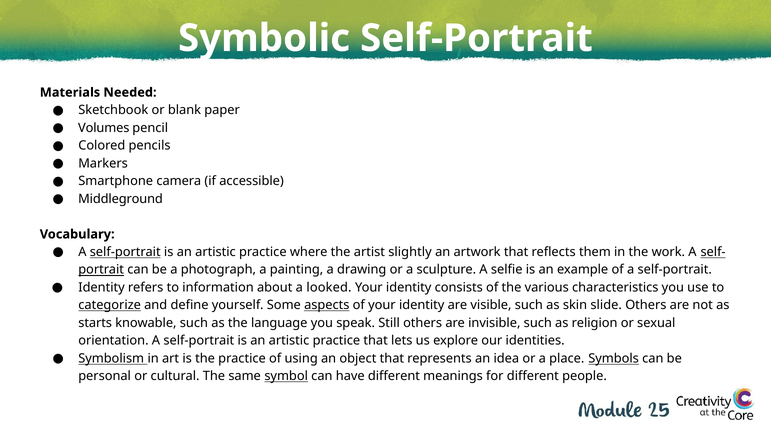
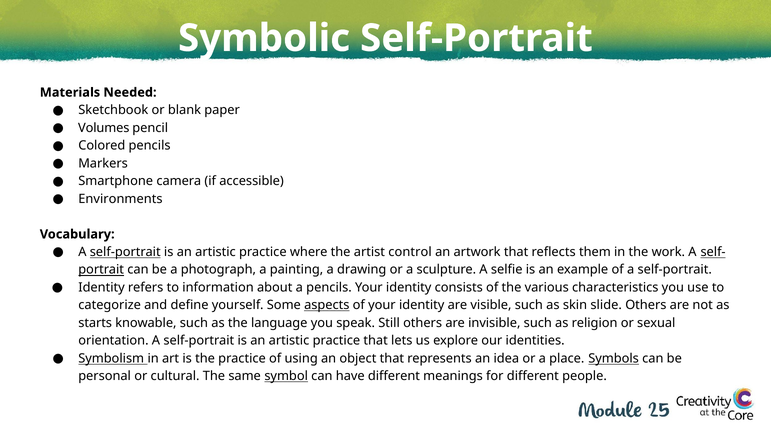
Middleground: Middleground -> Environments
slightly: slightly -> control
a looked: looked -> pencils
categorize underline: present -> none
